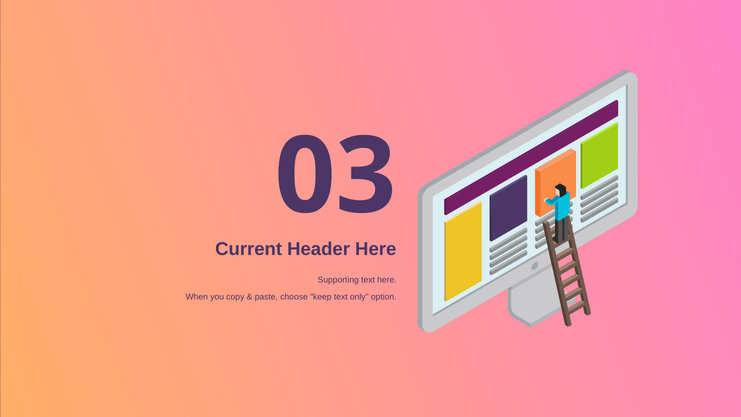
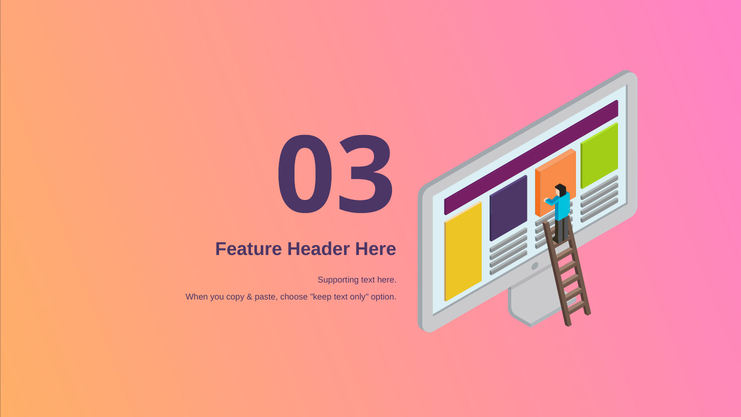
Current: Current -> Feature
